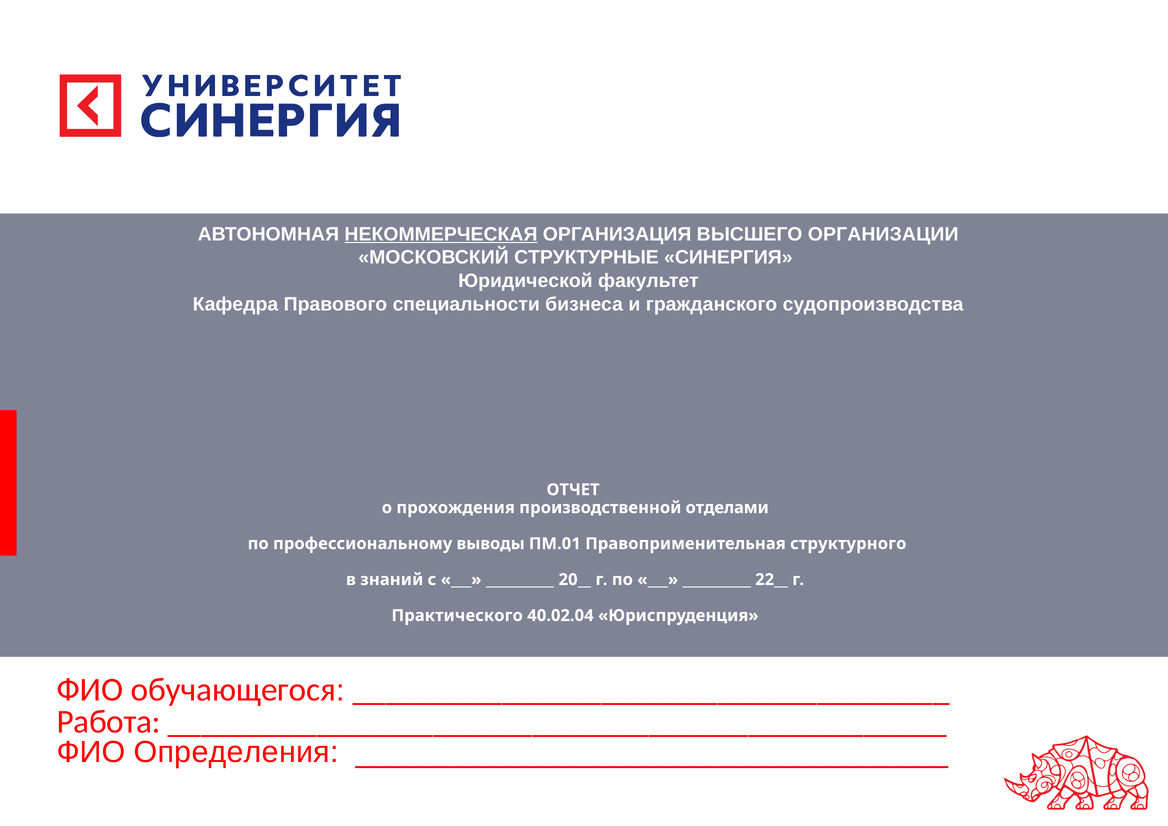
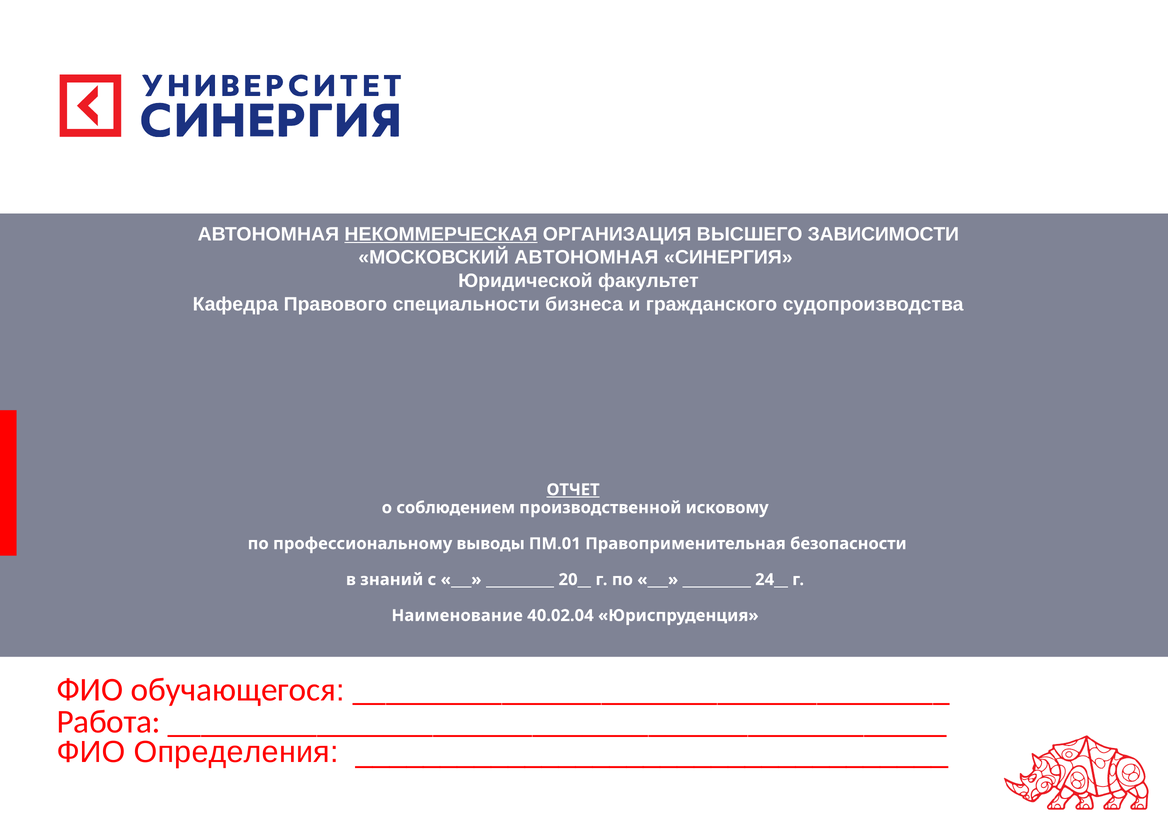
ОРГАНИЗАЦИИ: ОРГАНИЗАЦИИ -> ЗАВИСИМОСТИ
МОСКОВСКИЙ СТРУКТУРНЫЕ: СТРУКТУРНЫЕ -> АВТОНОМНАЯ
ОТЧЕТ underline: none -> present
прохождения: прохождения -> соблюдением
отделами: отделами -> исковому
структурного: структурного -> безопасности
22__: 22__ -> 24__
Практического: Практического -> Наименование
